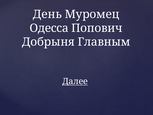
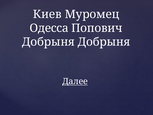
День: День -> Киев
Добрыня Главным: Главным -> Добрыня
